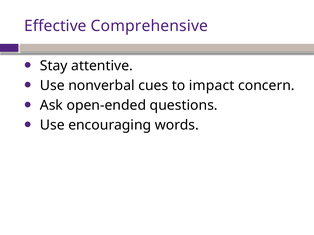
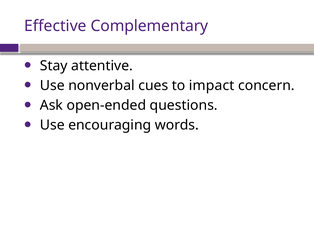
Comprehensive: Comprehensive -> Complementary
